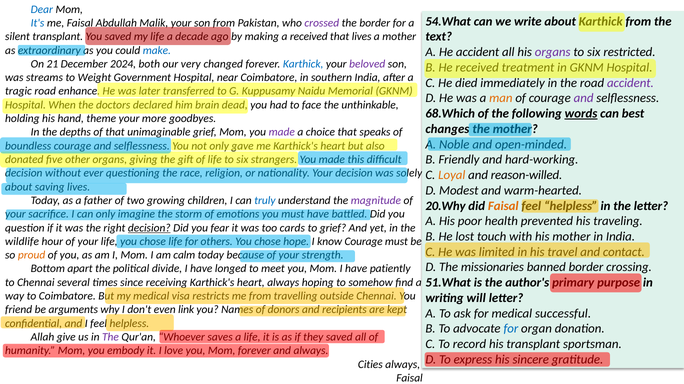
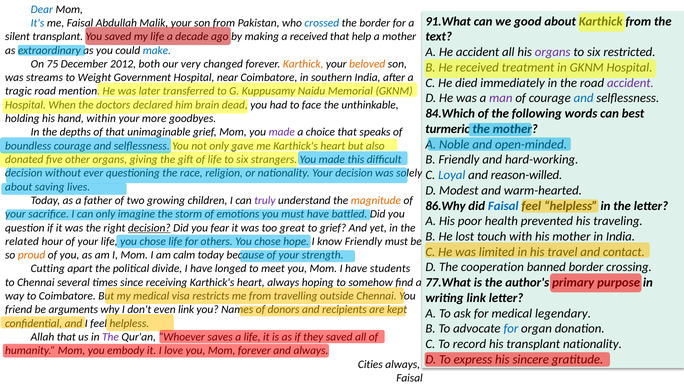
54.What: 54.What -> 91.What
write: write -> good
crossed colour: purple -> blue
that lives: lives -> help
21: 21 -> 75
2024: 2024 -> 2012
Karthick at (303, 64) colour: blue -> orange
beloved colour: purple -> orange
enhance: enhance -> mention
man colour: orange -> purple
and at (584, 98) colour: purple -> blue
68.Which: 68.Which -> 84.Which
words underline: present -> none
theme: theme -> within
changes: changes -> turmeric
Loyal colour: orange -> blue
truly colour: blue -> purple
magnitude colour: purple -> orange
20.Why: 20.Why -> 86.Why
Faisal at (503, 206) colour: orange -> blue
cards: cards -> great
wildlife: wildlife -> related
know Courage: Courage -> Friendly
missionaries: missionaries -> cooperation
Bottom: Bottom -> Cutting
patiently: patiently -> students
51.What: 51.What -> 77.What
writing will: will -> link
successful: successful -> legendary
Allah give: give -> that
transplant sportsman: sportsman -> nationality
